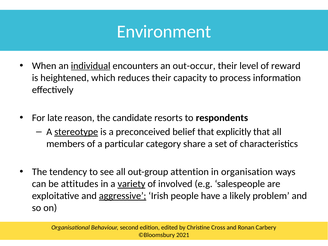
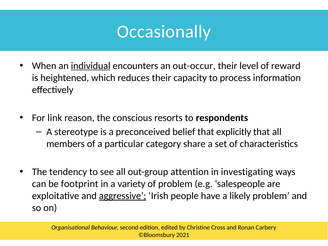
Environment: Environment -> Occasionally
late: late -> link
candidate: candidate -> conscious
stereotype underline: present -> none
organisation: organisation -> investigating
attitudes: attitudes -> footprint
variety underline: present -> none
of involved: involved -> problem
